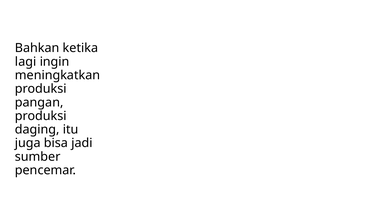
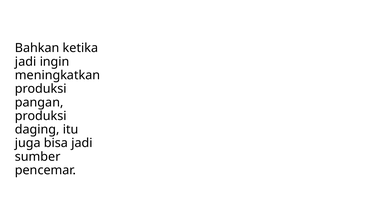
lagi at (26, 62): lagi -> jadi
